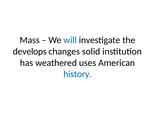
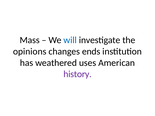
develops: develops -> opinions
solid: solid -> ends
history colour: blue -> purple
